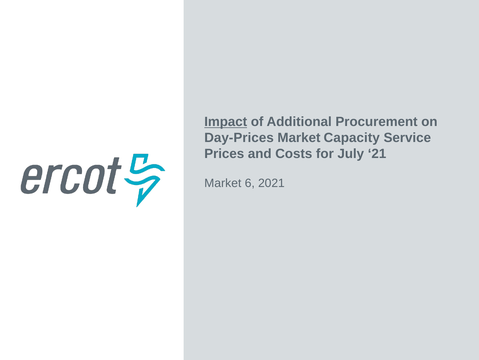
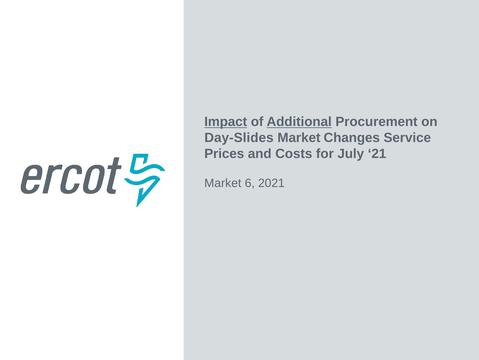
Additional underline: none -> present
Day-Prices: Day-Prices -> Day-Slides
Capacity: Capacity -> Changes
